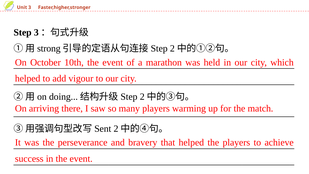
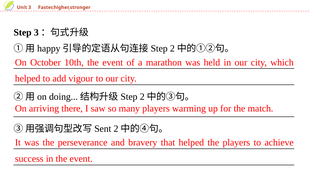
strong: strong -> happy
